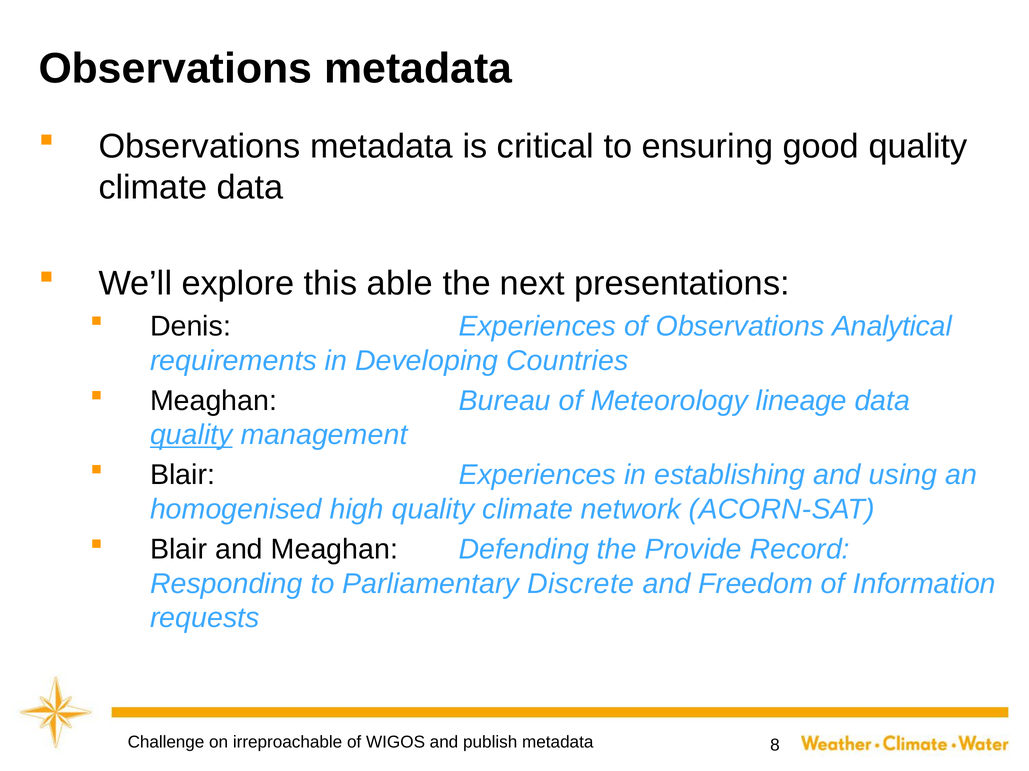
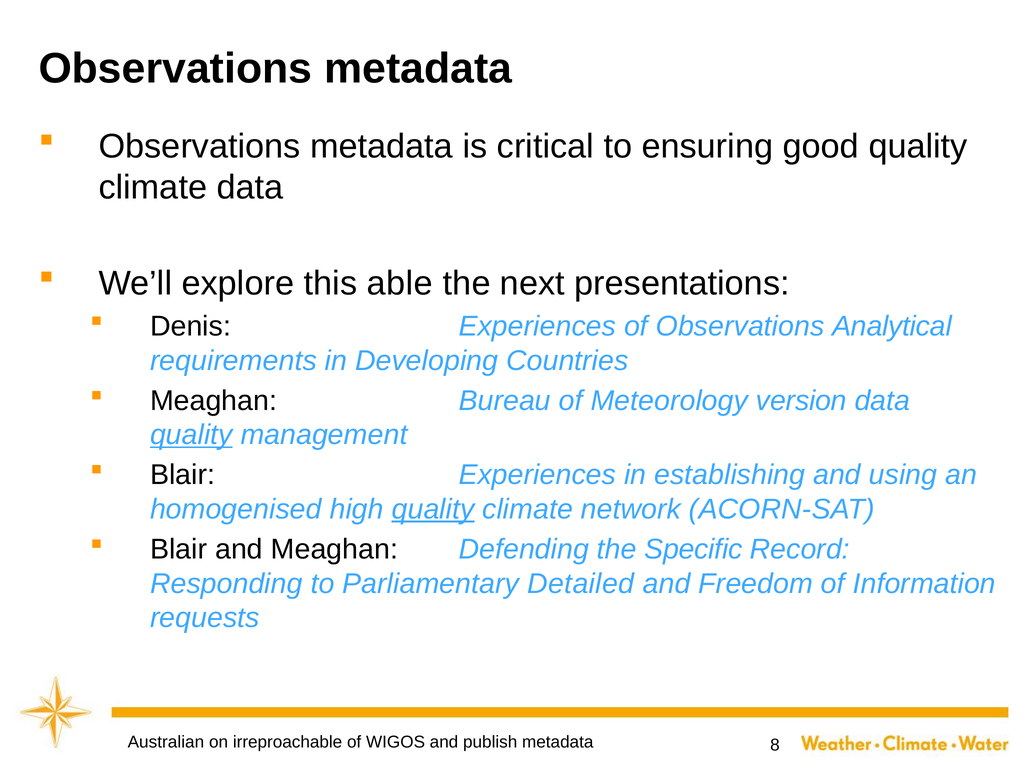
lineage: lineage -> version
quality at (433, 510) underline: none -> present
Provide: Provide -> Specific
Discrete: Discrete -> Detailed
Challenge: Challenge -> Australian
